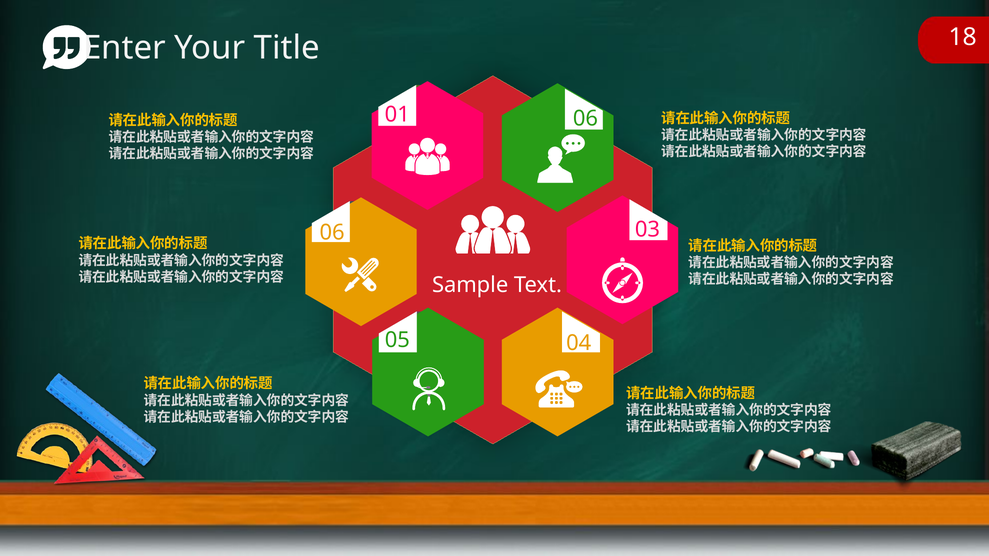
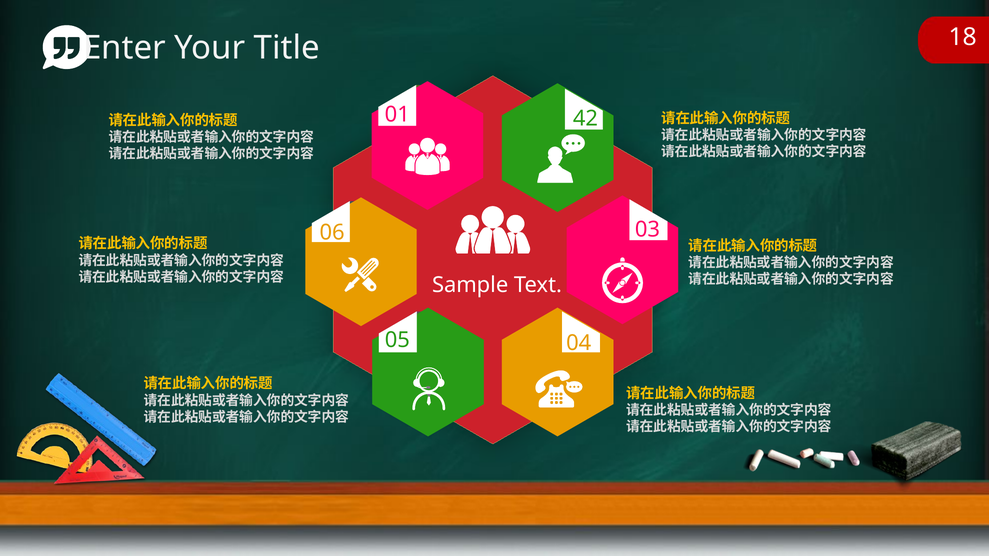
01 06: 06 -> 42
